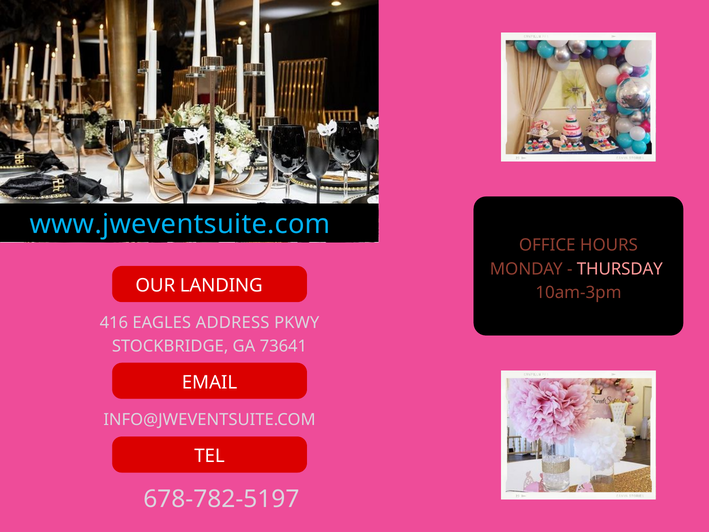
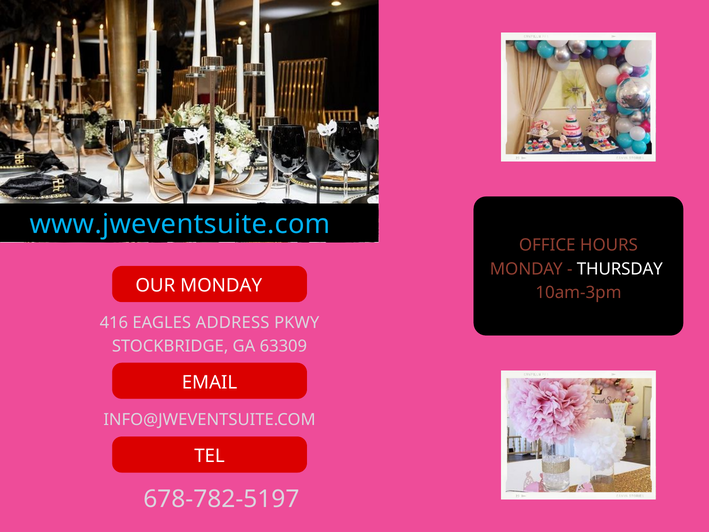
THURSDAY colour: pink -> white
OUR LANDING: LANDING -> MONDAY
73641: 73641 -> 63309
